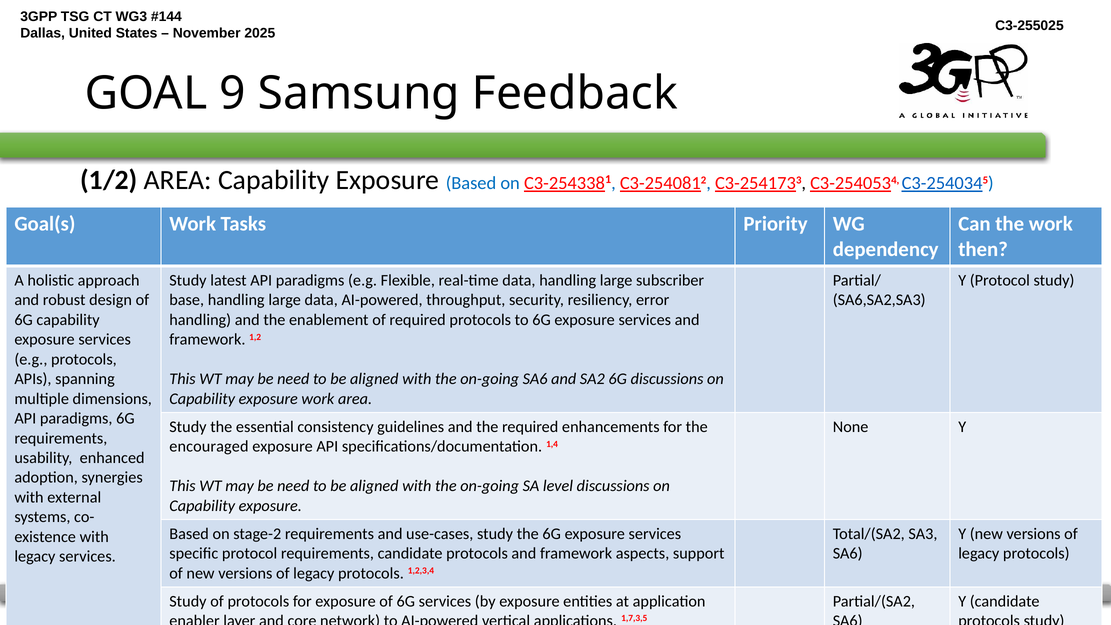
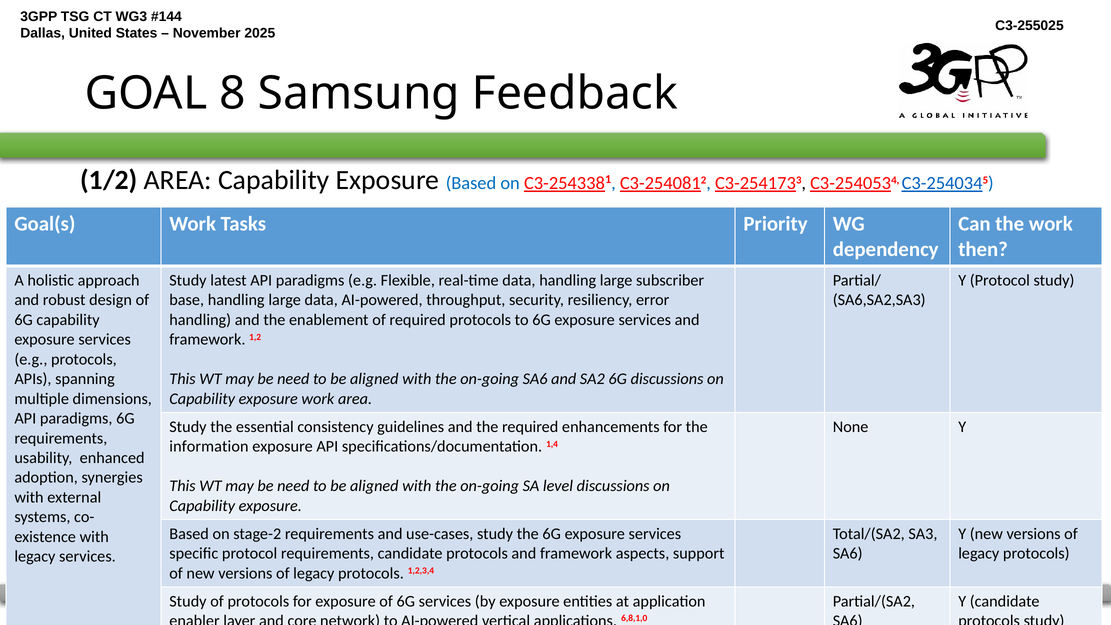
9: 9 -> 8
encouraged: encouraged -> information
1,7,3,5: 1,7,3,5 -> 6,8,1,0
